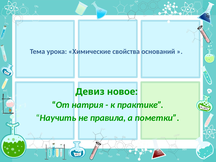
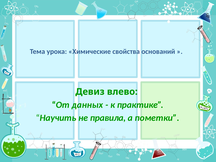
новое: новое -> влево
натрия: натрия -> данных
